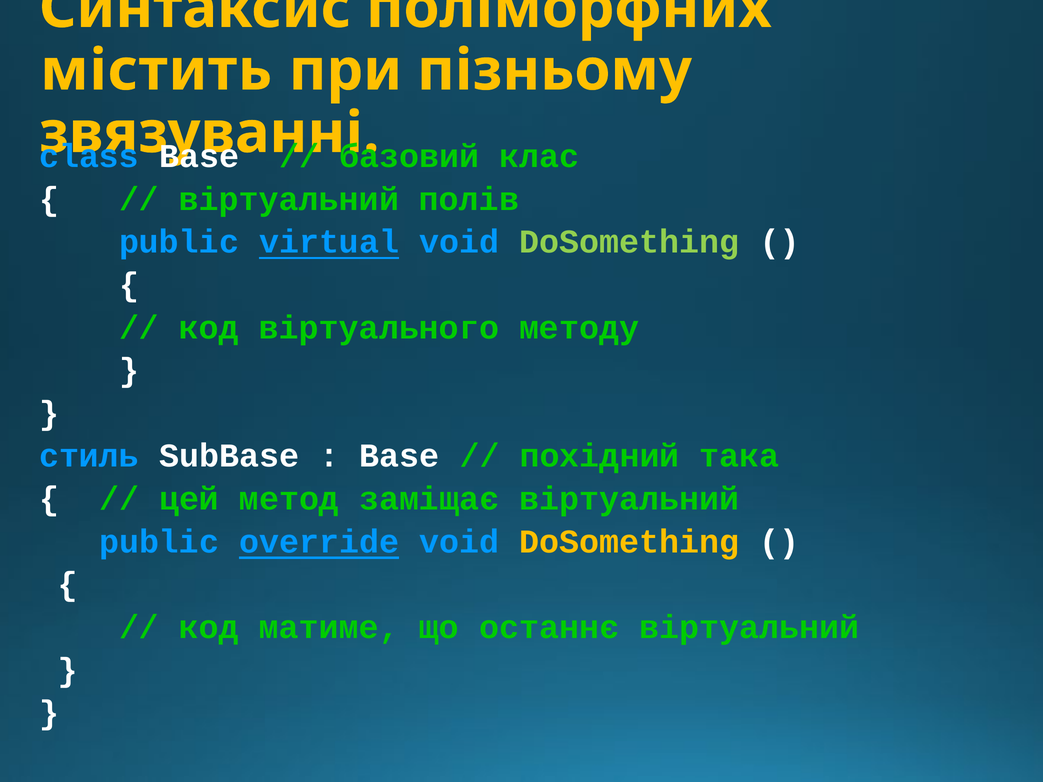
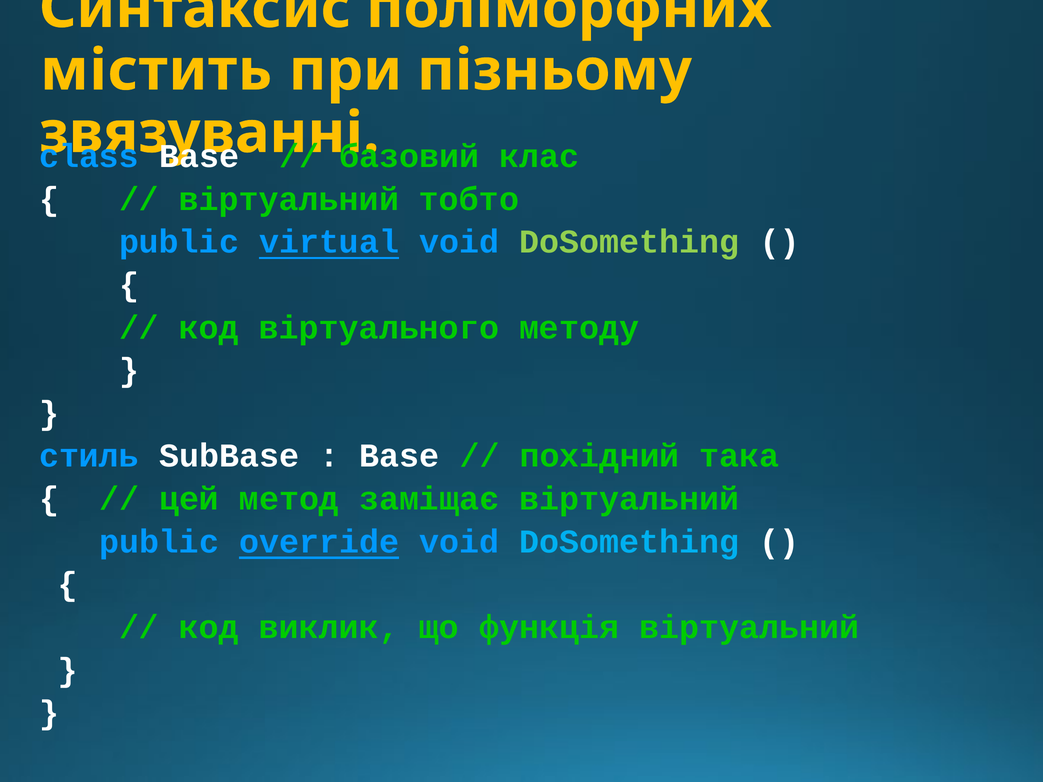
полів: полів -> тобто
DoSomething at (629, 542) colour: yellow -> light blue
матиме: матиме -> виклик
останнє: останнє -> функція
